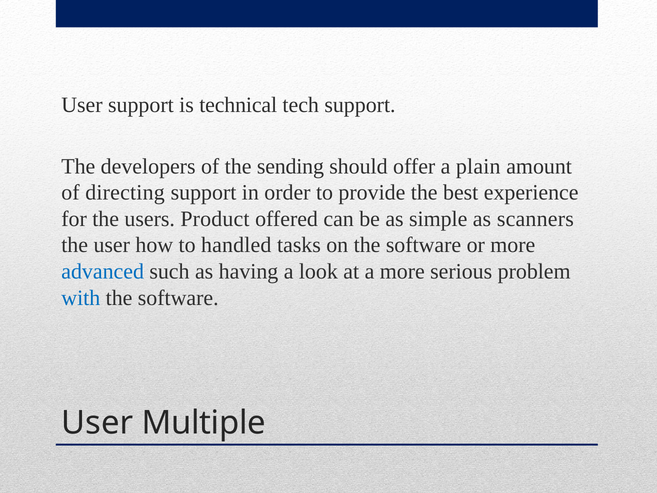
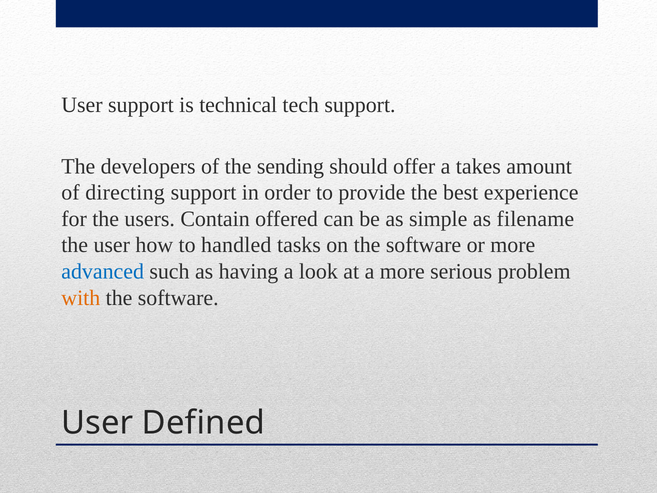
plain: plain -> takes
Product: Product -> Contain
scanners: scanners -> filename
with colour: blue -> orange
Multiple: Multiple -> Defined
